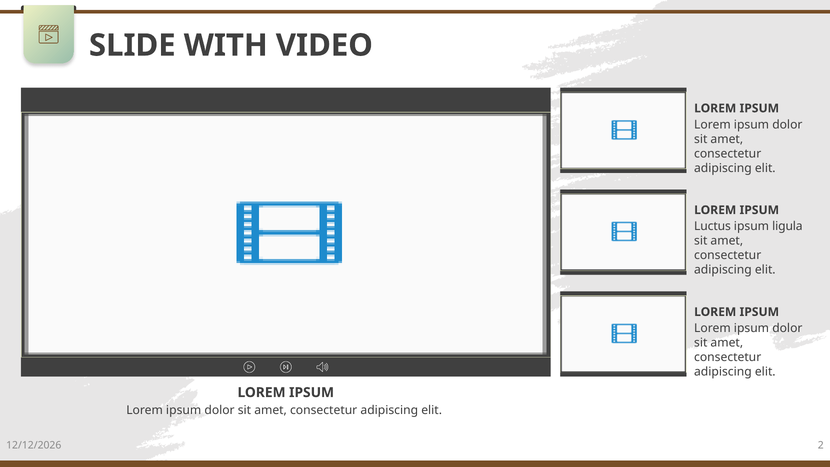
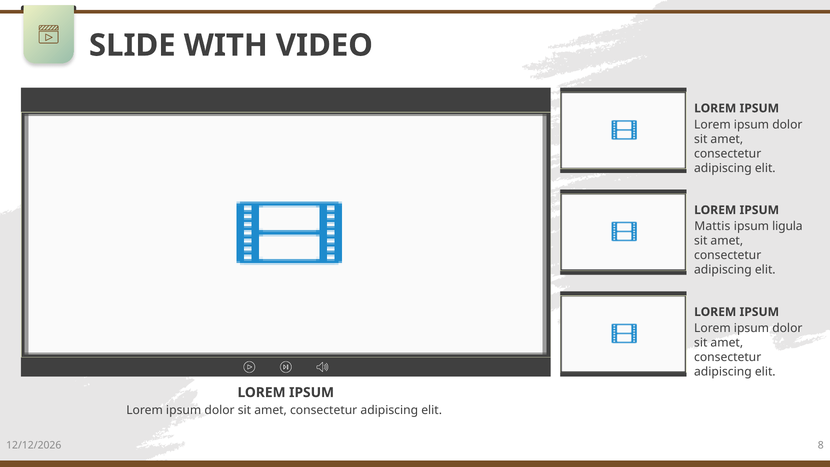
Luctus: Luctus -> Mattis
2: 2 -> 8
